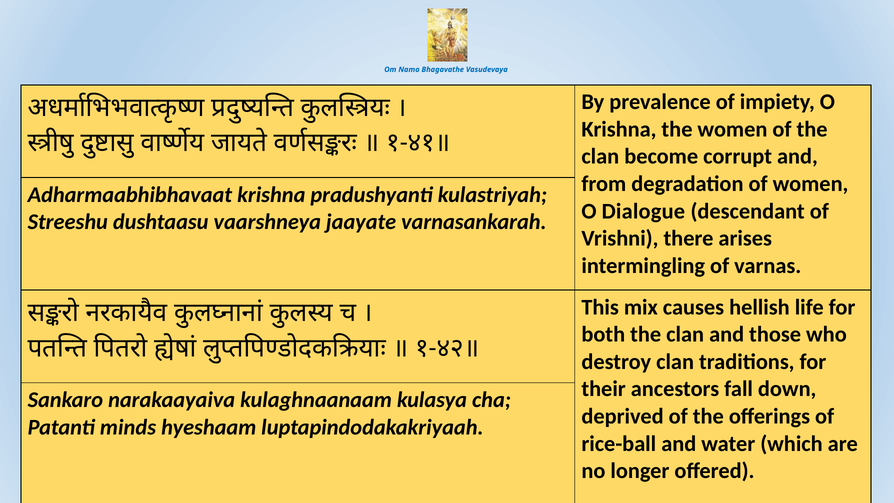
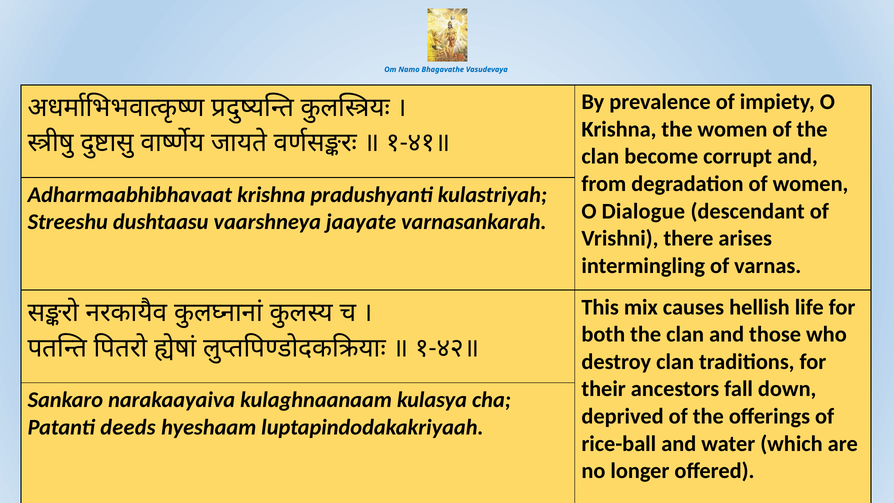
minds: minds -> deeds
